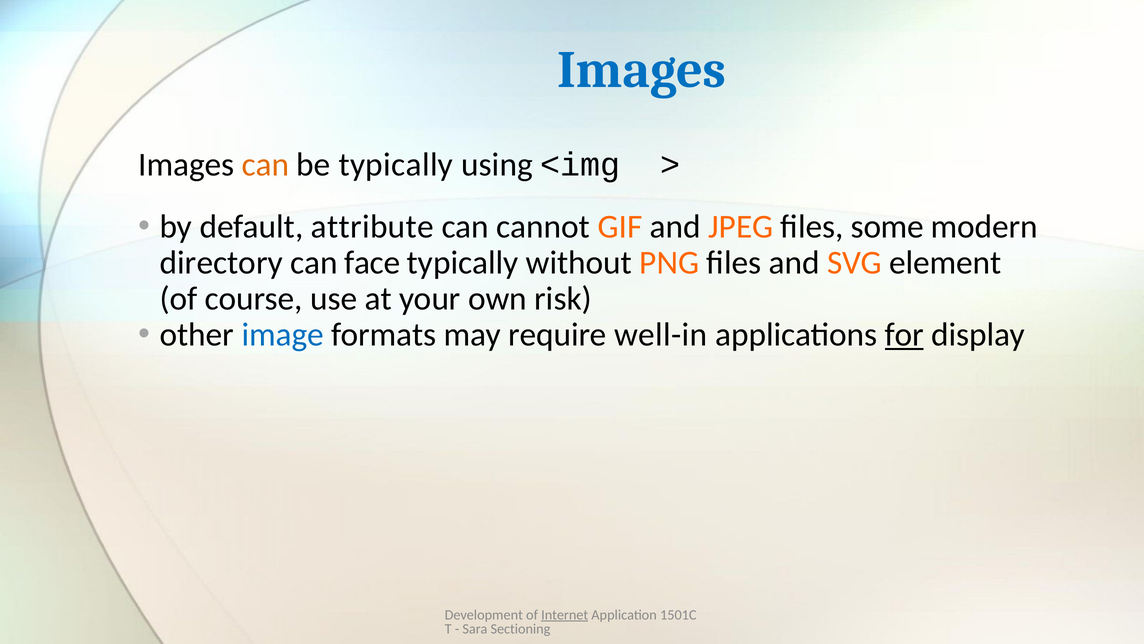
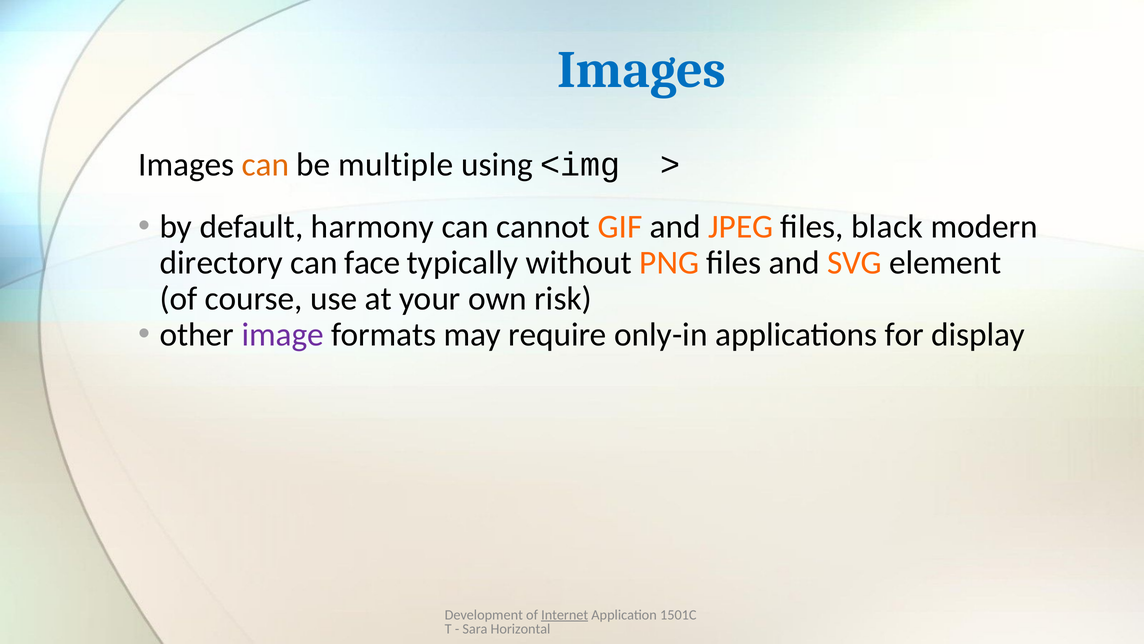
be typically: typically -> multiple
attribute: attribute -> harmony
some: some -> black
image colour: blue -> purple
well-in: well-in -> only-in
for underline: present -> none
Sectioning: Sectioning -> Horizontal
